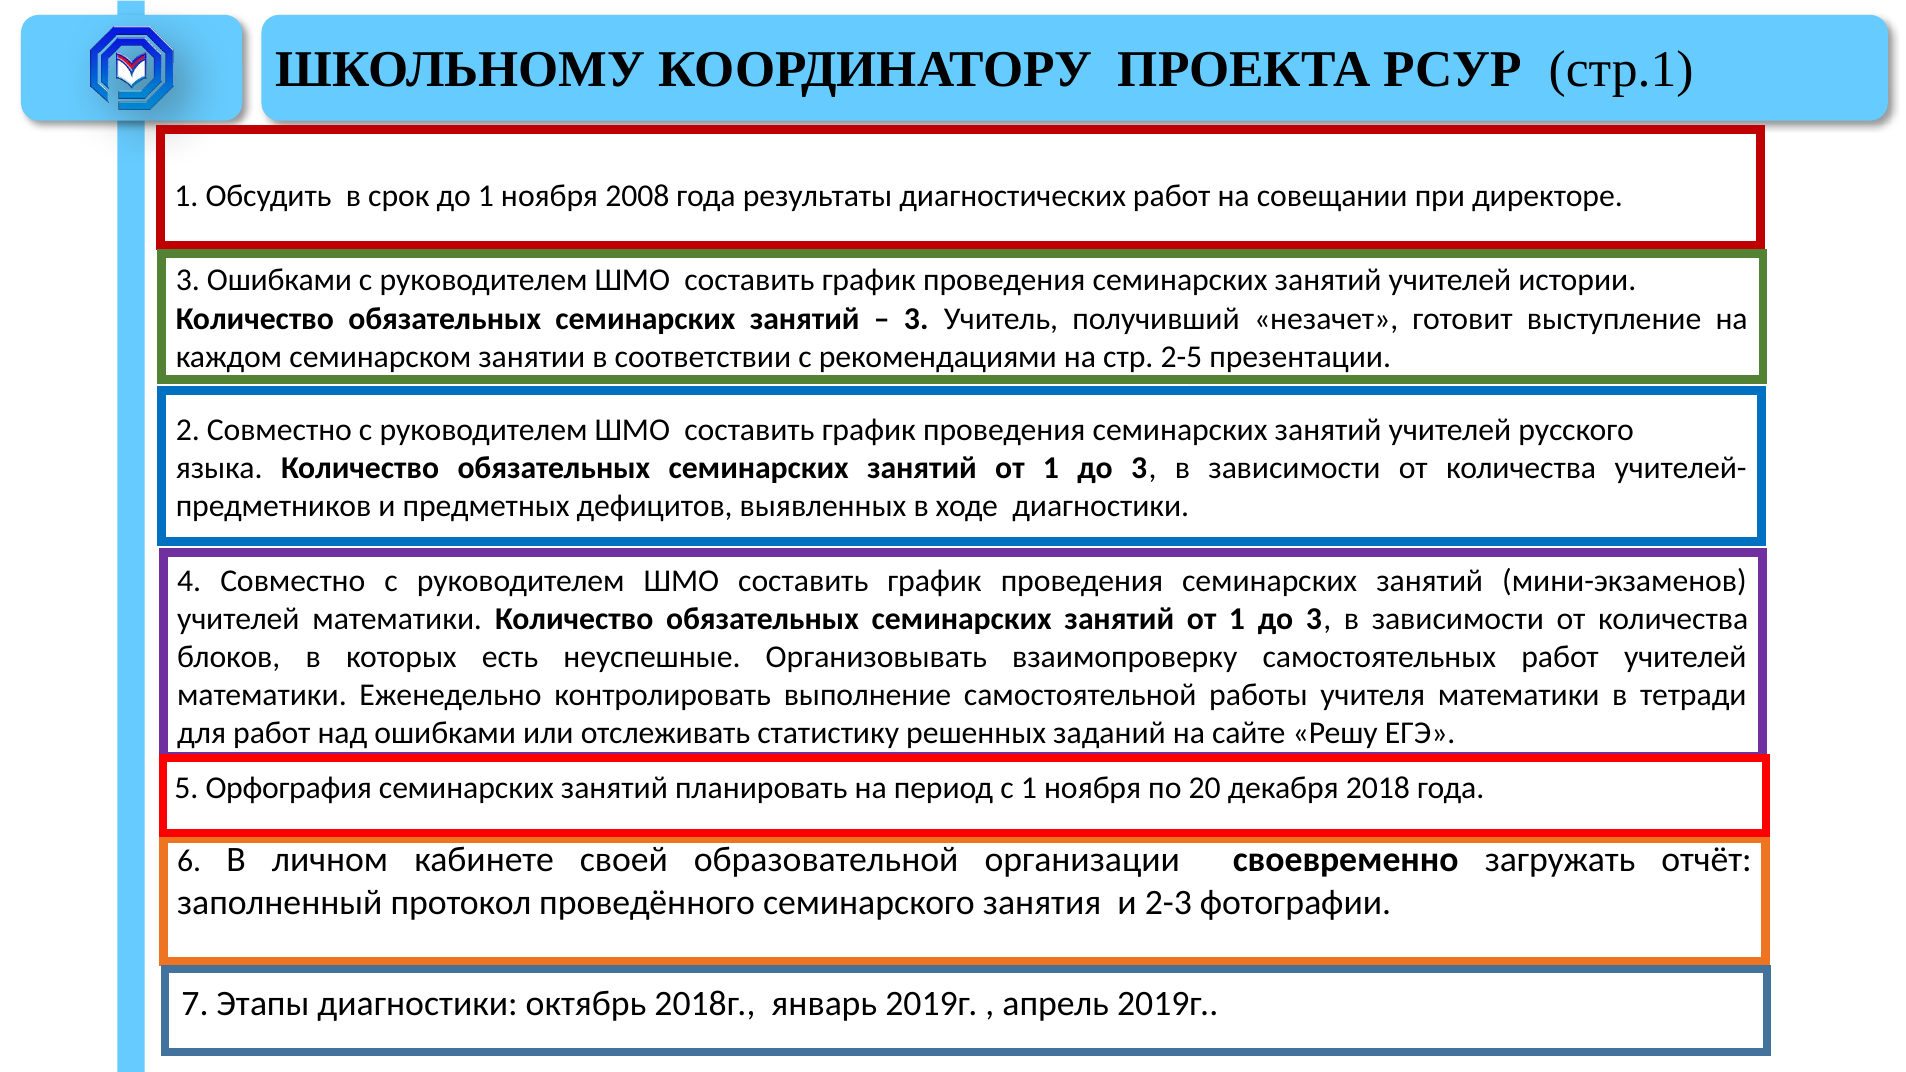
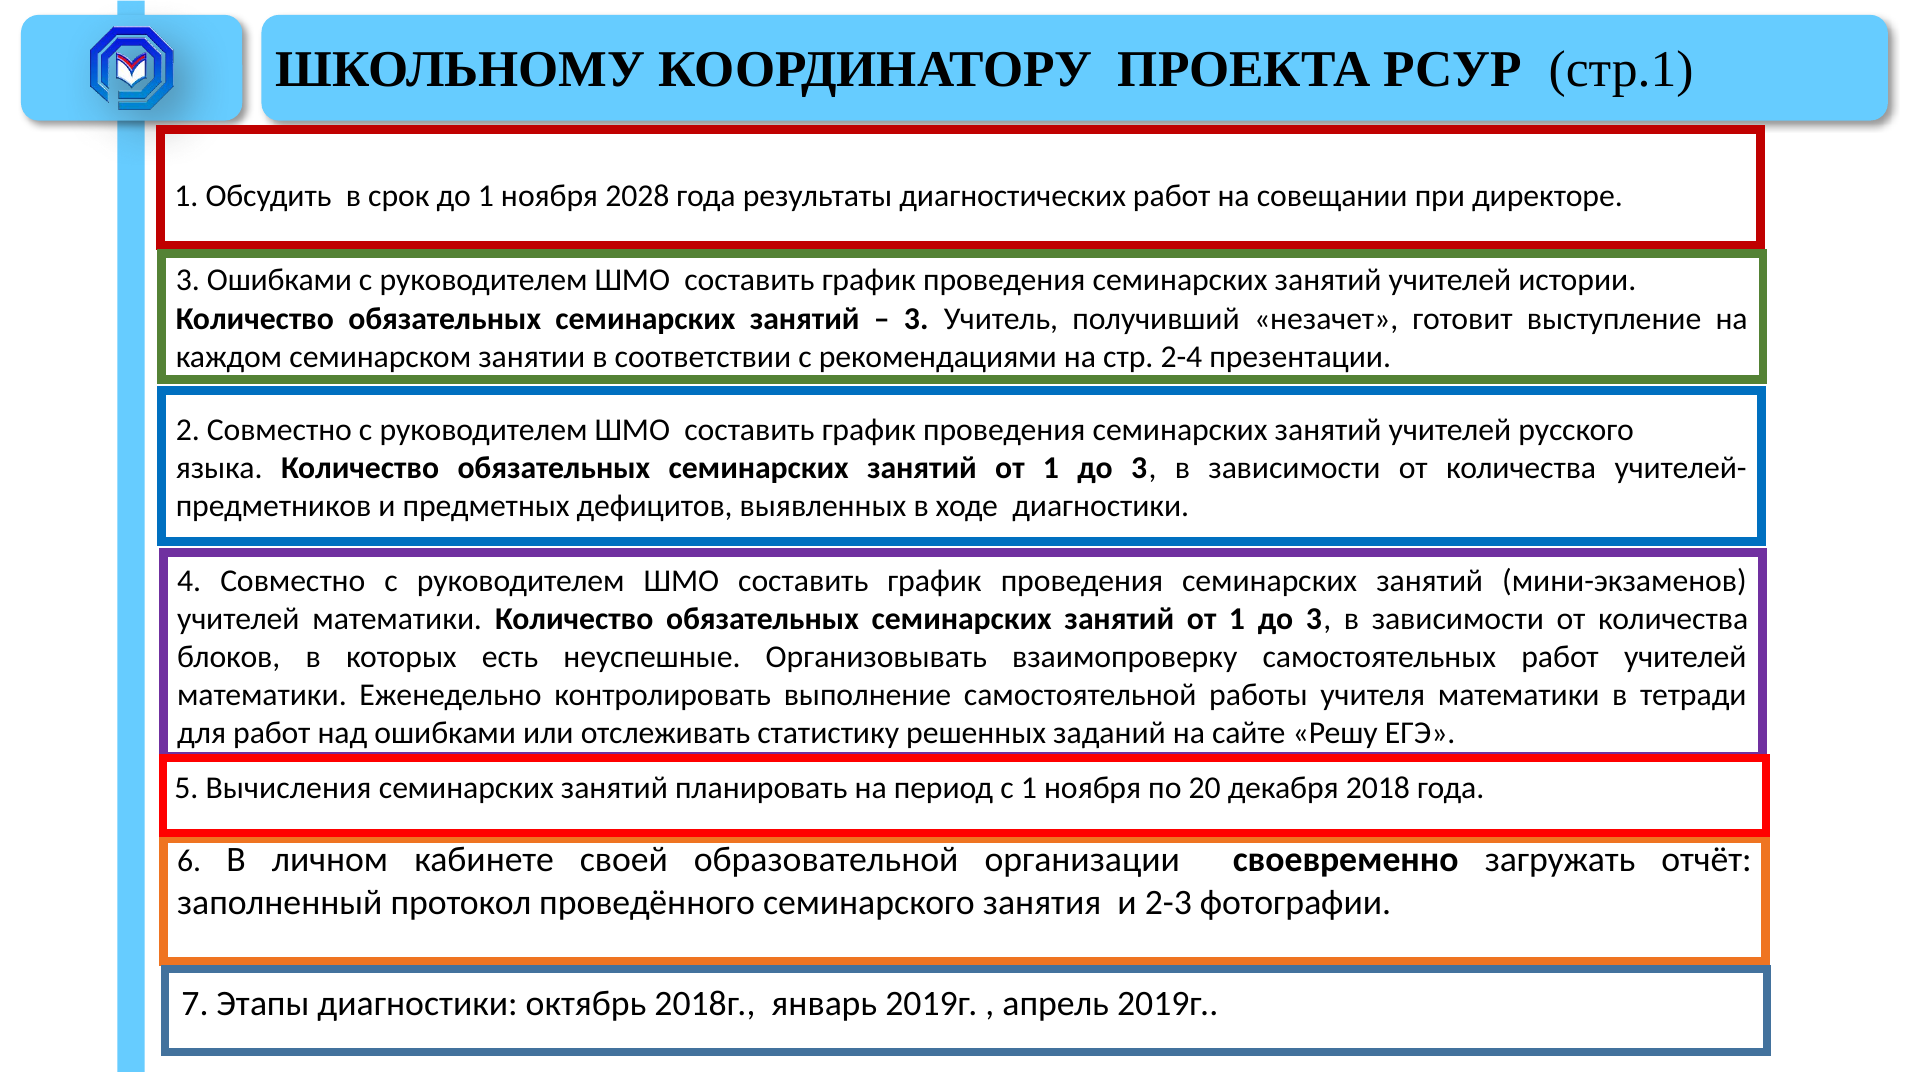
2008: 2008 -> 2028
2-5: 2-5 -> 2-4
Орфография: Орфография -> Вычисления
